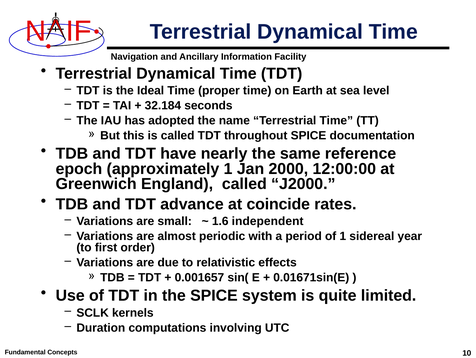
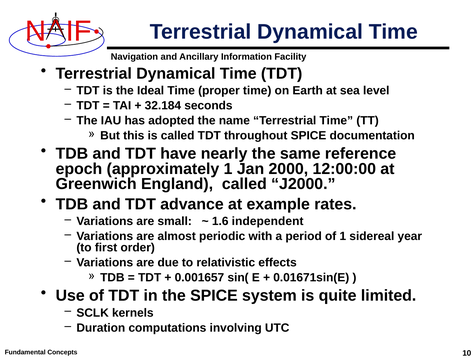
coincide: coincide -> example
